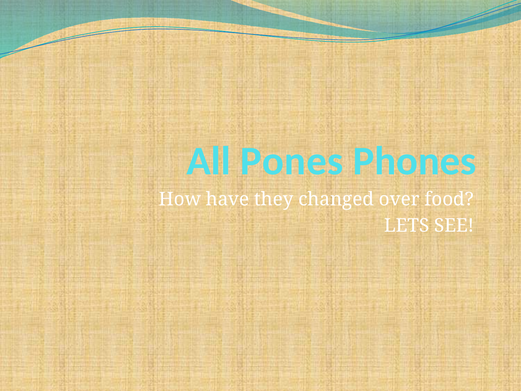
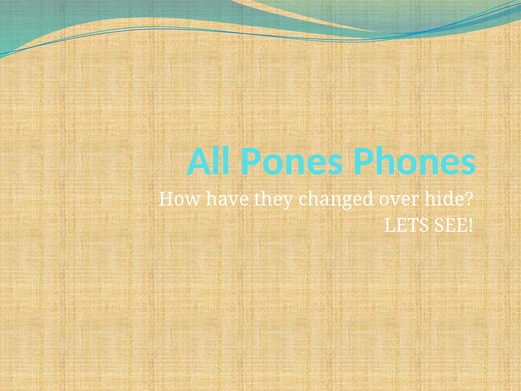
food: food -> hide
